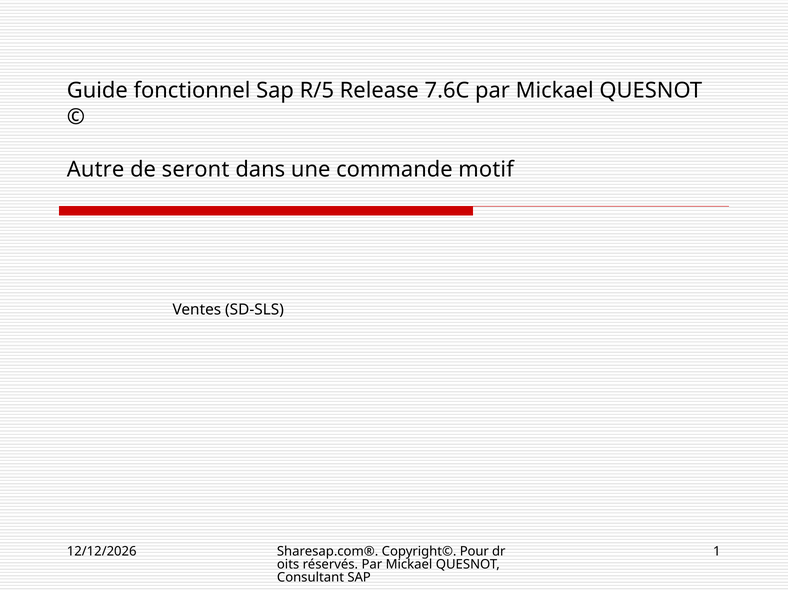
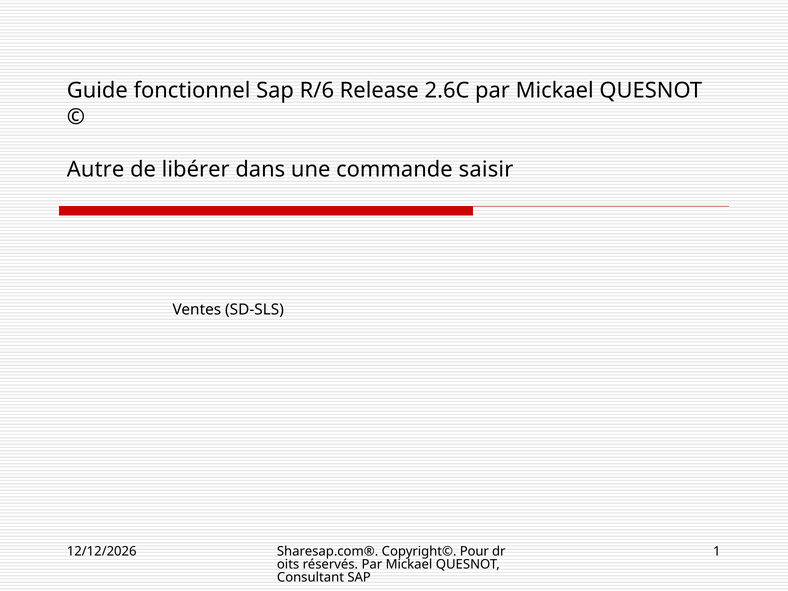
R/5: R/5 -> R/6
7.6C: 7.6C -> 2.6C
seront: seront -> libérer
motif: motif -> saisir
